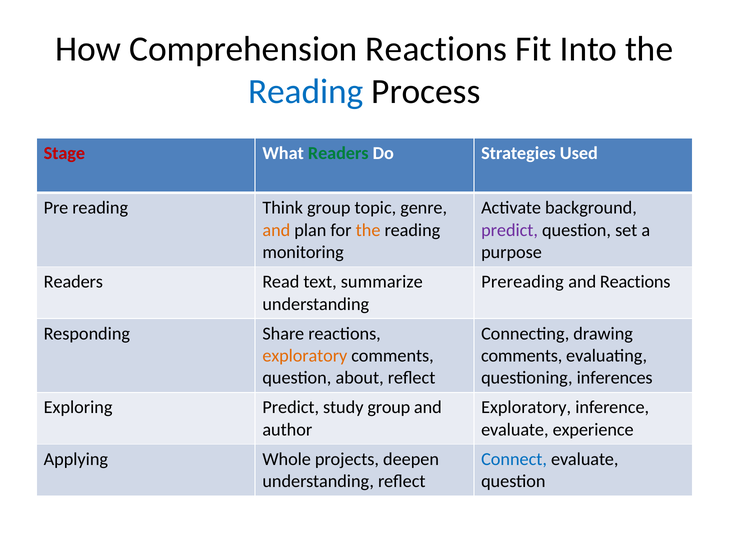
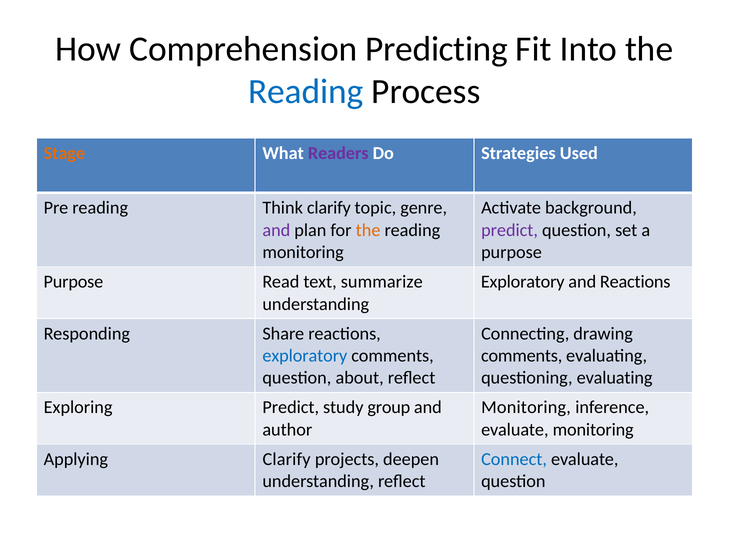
Comprehension Reactions: Reactions -> Predicting
Stage colour: red -> orange
Readers at (338, 153) colour: green -> purple
Think group: group -> clarify
and at (276, 230) colour: orange -> purple
Readers at (73, 282): Readers -> Purpose
Prereading at (523, 282): Prereading -> Exploratory
exploratory at (305, 356) colour: orange -> blue
questioning inferences: inferences -> evaluating
Exploratory at (526, 408): Exploratory -> Monitoring
evaluate experience: experience -> monitoring
Applying Whole: Whole -> Clarify
